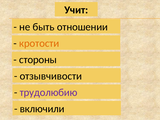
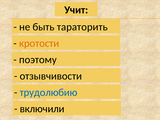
отношении: отношении -> тараторить
стороны: стороны -> поэтому
трудолюбию colour: purple -> blue
